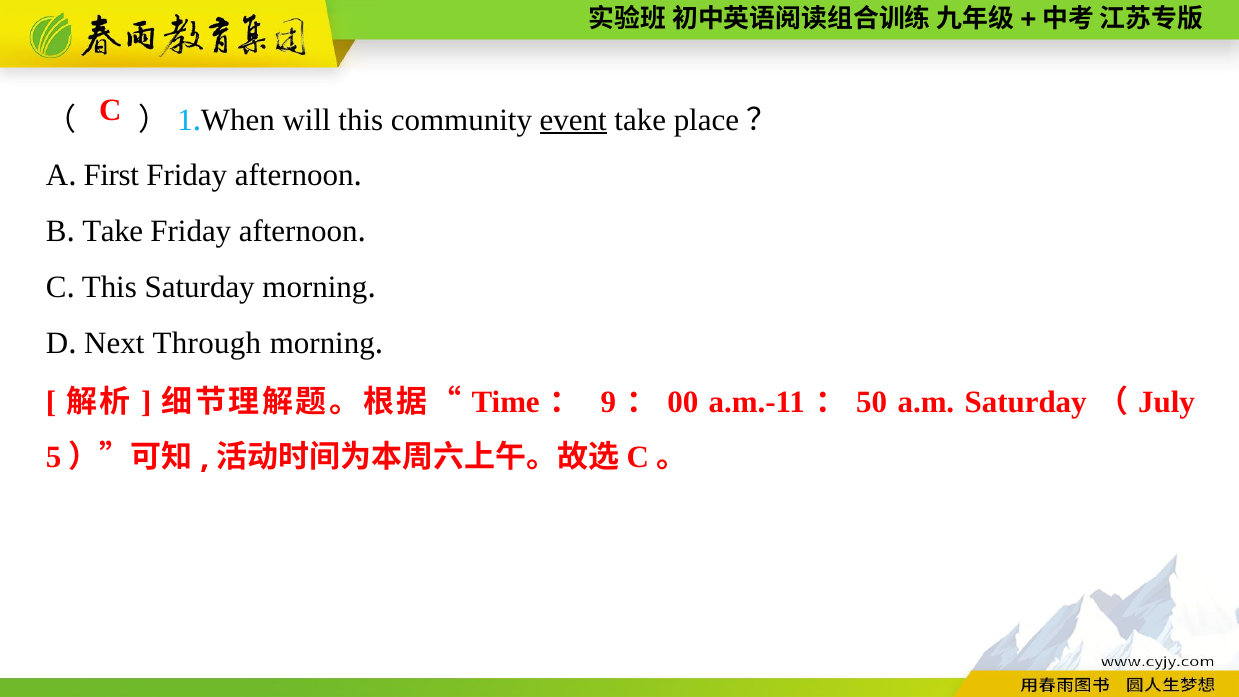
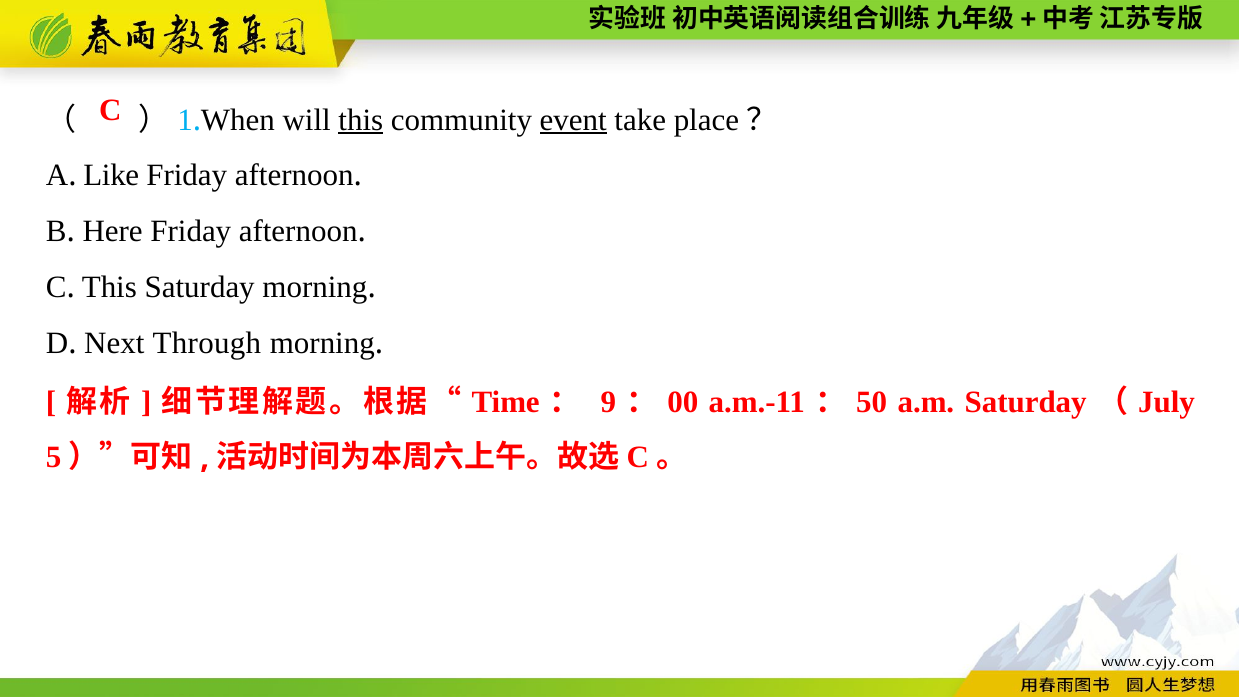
this at (361, 120) underline: none -> present
First: First -> Like
Take at (113, 231): Take -> Here
